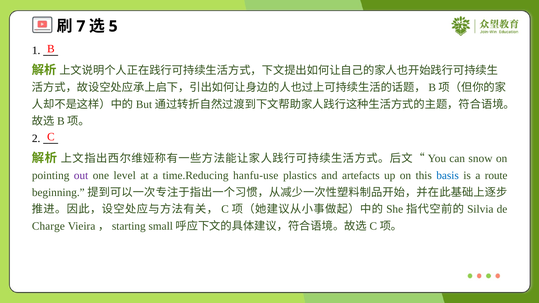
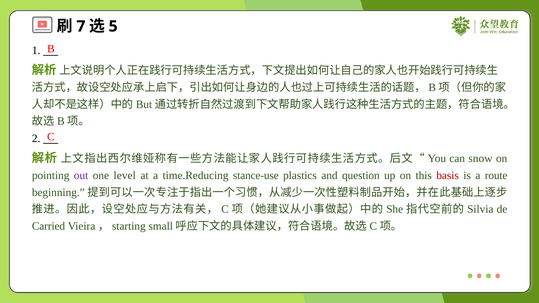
hanfu-use: hanfu-use -> stance-use
artefacts: artefacts -> question
basis colour: blue -> red
Charge: Charge -> Carried
